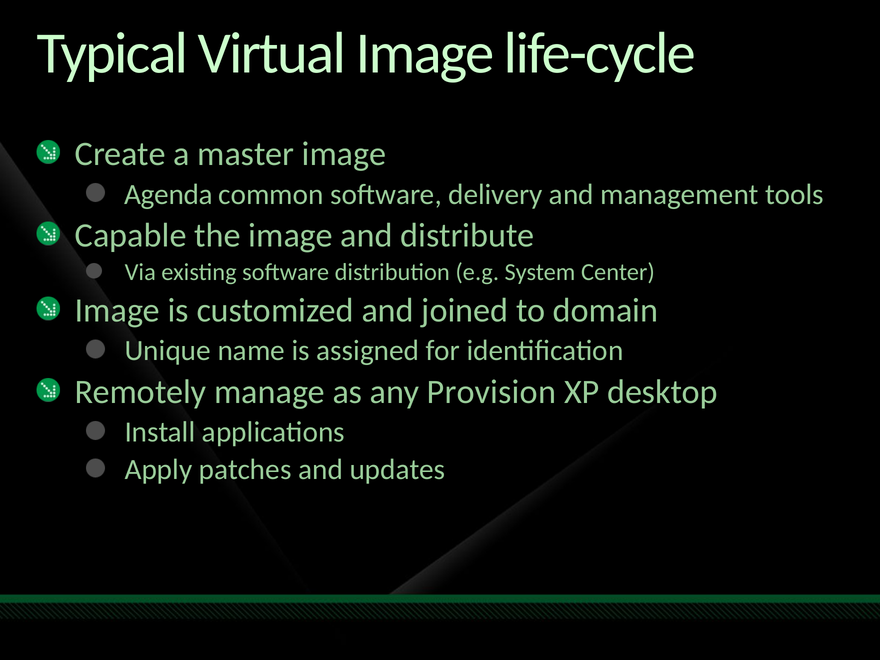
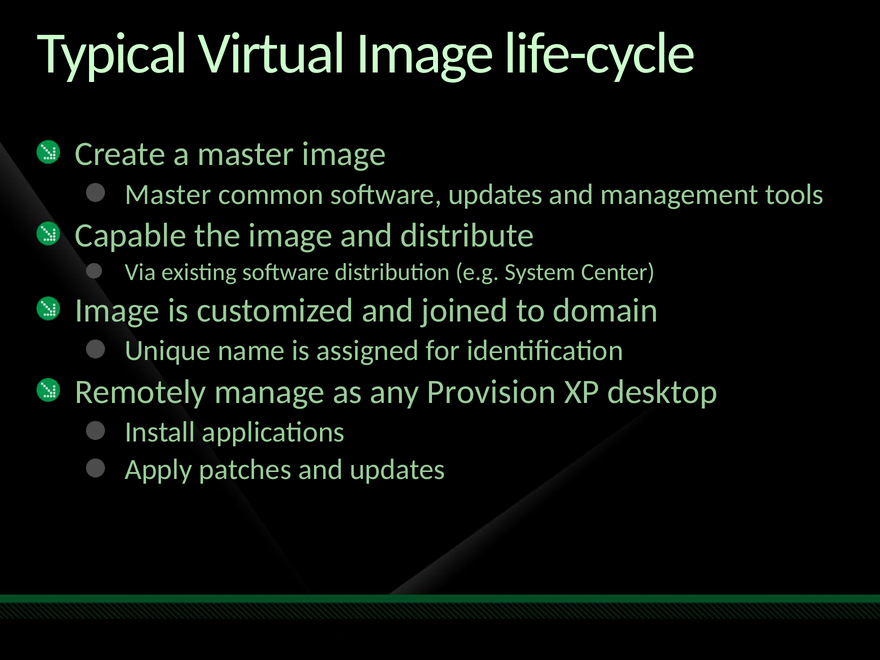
Agenda at (168, 194): Agenda -> Master
software delivery: delivery -> updates
